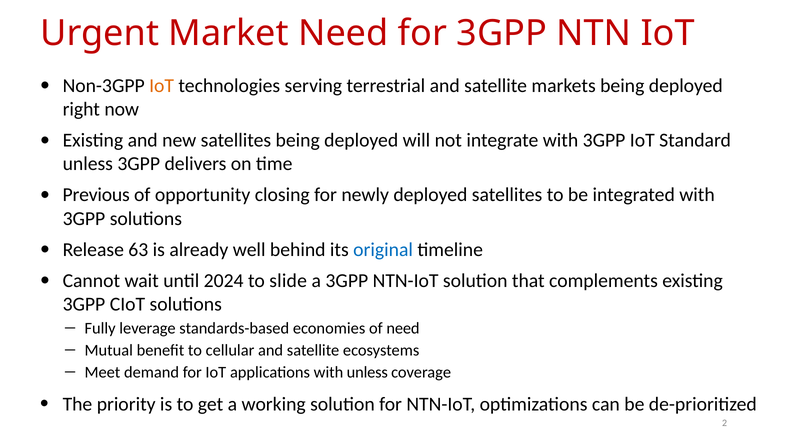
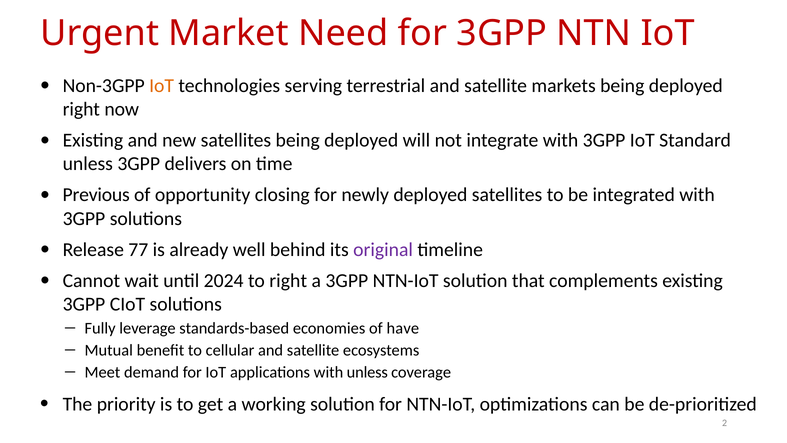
63: 63 -> 77
original colour: blue -> purple
to slide: slide -> right
of need: need -> have
